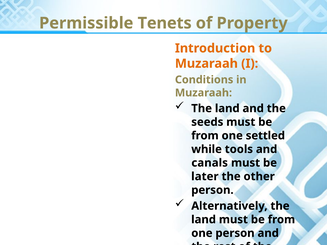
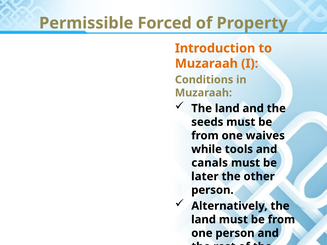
Tenets: Tenets -> Forced
settled: settled -> waives
